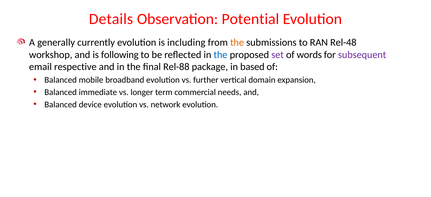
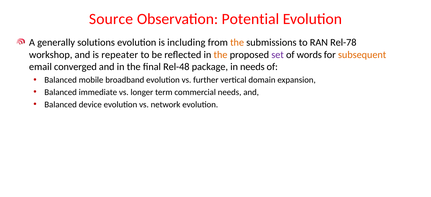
Details: Details -> Source
currently: currently -> solutions
Rel-48: Rel-48 -> Rel-78
following: following -> repeater
the at (221, 55) colour: blue -> orange
subsequent colour: purple -> orange
respective: respective -> converged
Rel-88: Rel-88 -> Rel-48
in based: based -> needs
